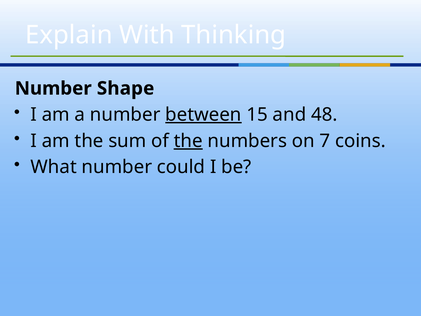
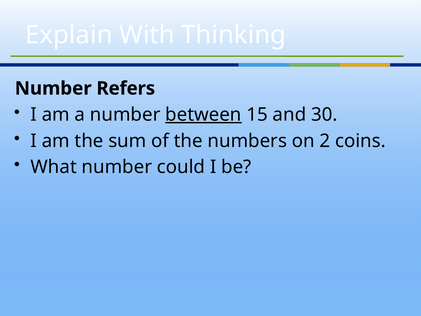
Shape: Shape -> Refers
48: 48 -> 30
the at (188, 141) underline: present -> none
7: 7 -> 2
